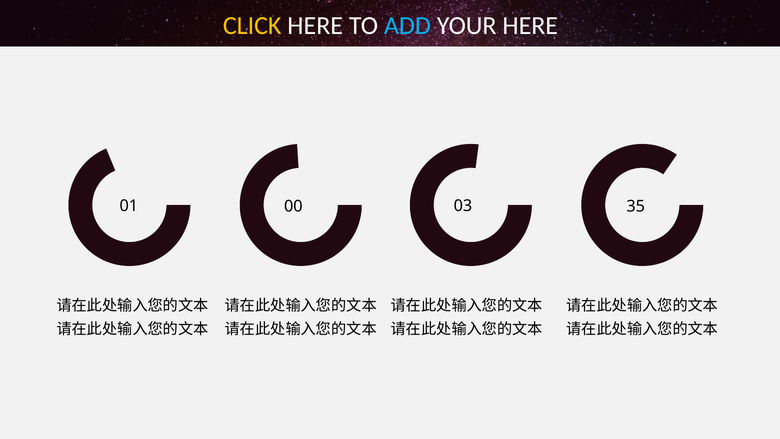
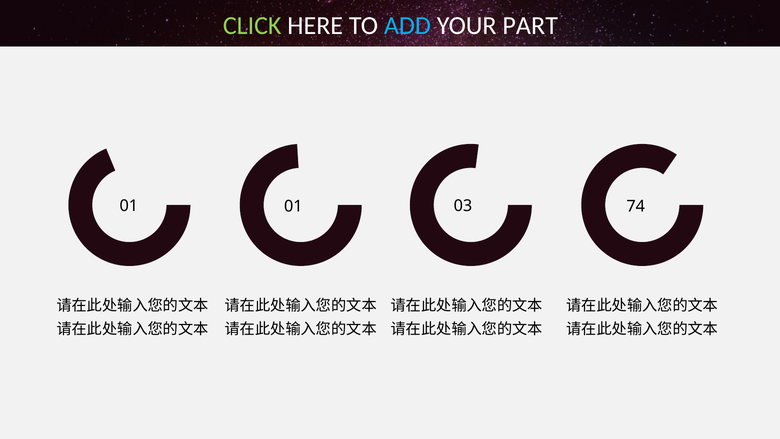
CLICK colour: yellow -> light green
YOUR HERE: HERE -> PART
01 00: 00 -> 01
35: 35 -> 74
